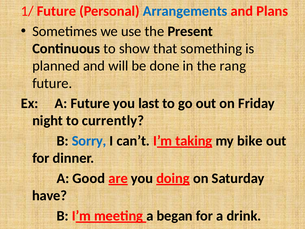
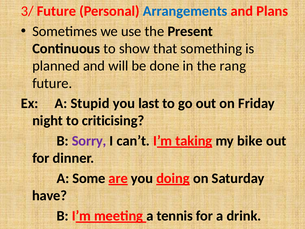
1/: 1/ -> 3/
A Future: Future -> Stupid
currently: currently -> criticising
Sorry colour: blue -> purple
Good: Good -> Some
began: began -> tennis
